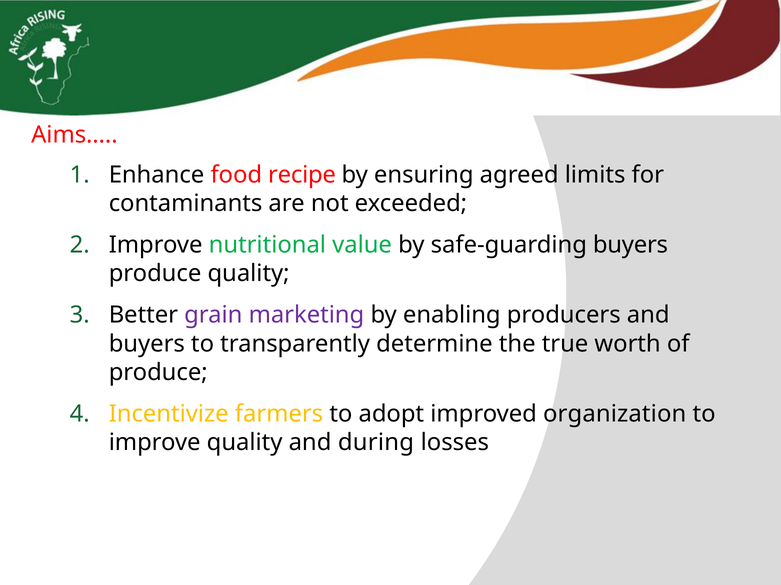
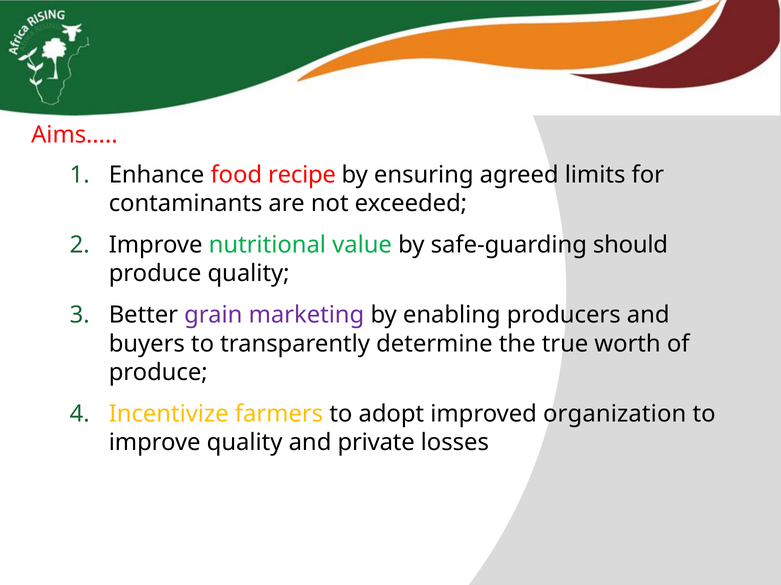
safe-guarding buyers: buyers -> should
during: during -> private
